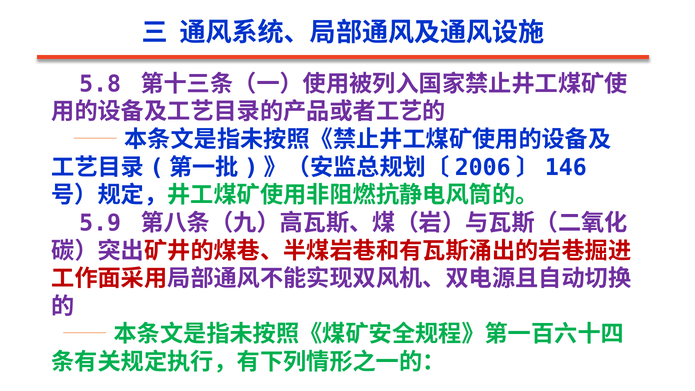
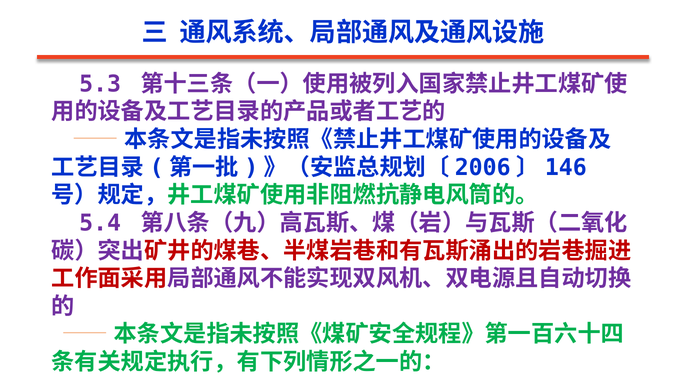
5.8: 5.8 -> 5.3
5.9: 5.9 -> 5.4
